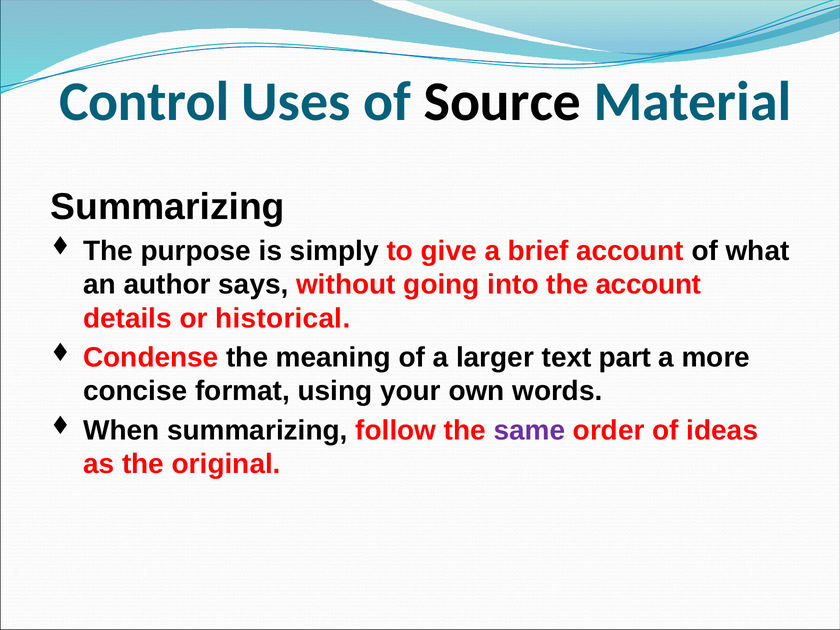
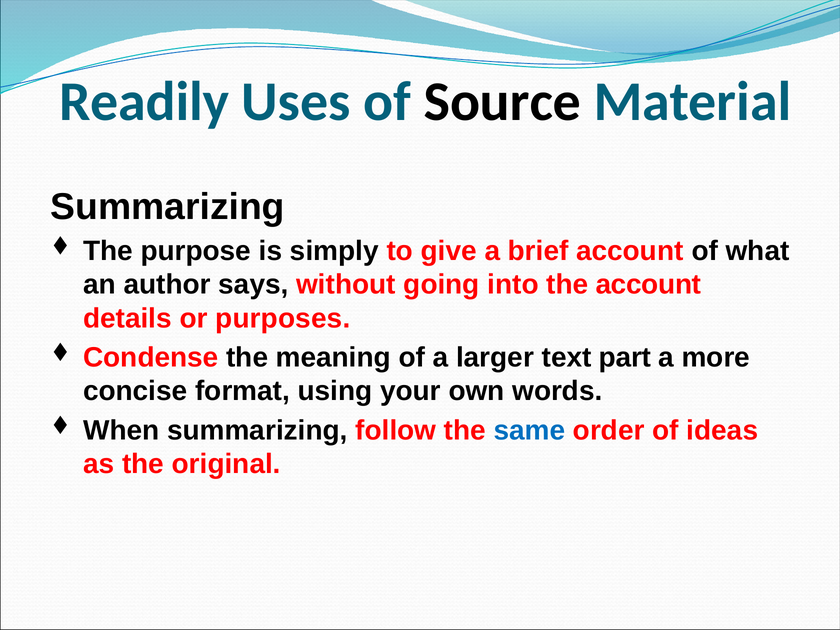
Control: Control -> Readily
historical: historical -> purposes
same colour: purple -> blue
